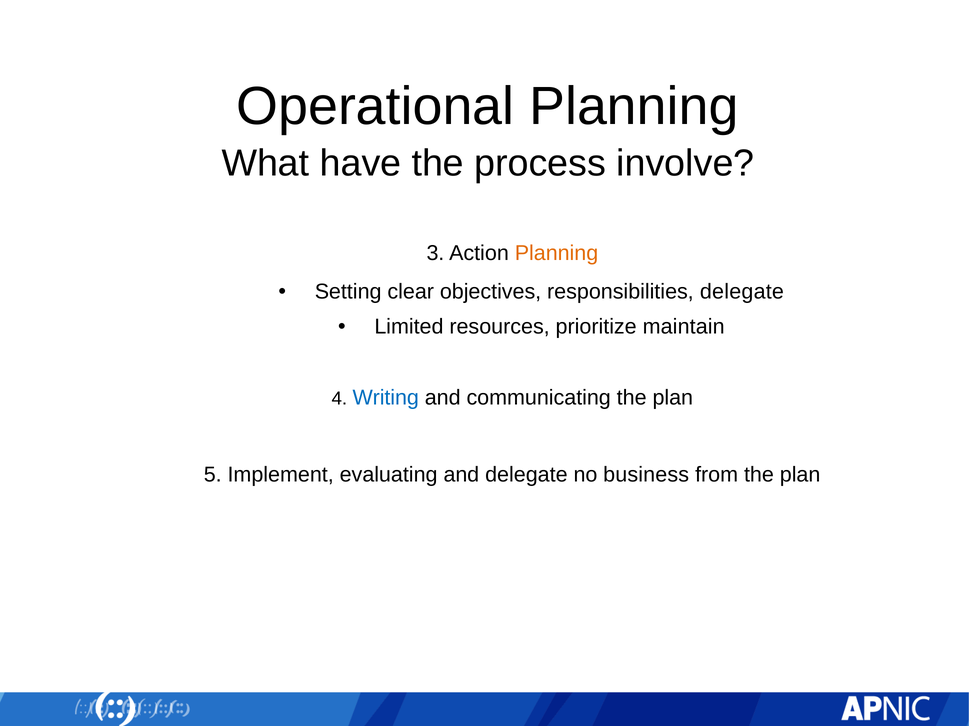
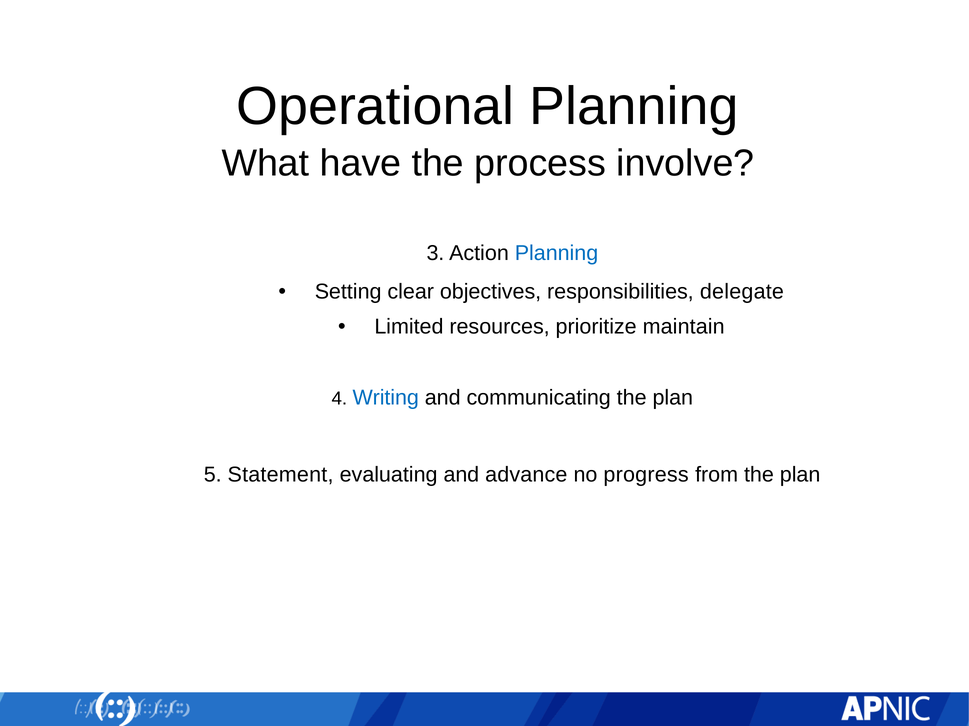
Planning at (557, 253) colour: orange -> blue
Implement: Implement -> Statement
and delegate: delegate -> advance
business: business -> progress
